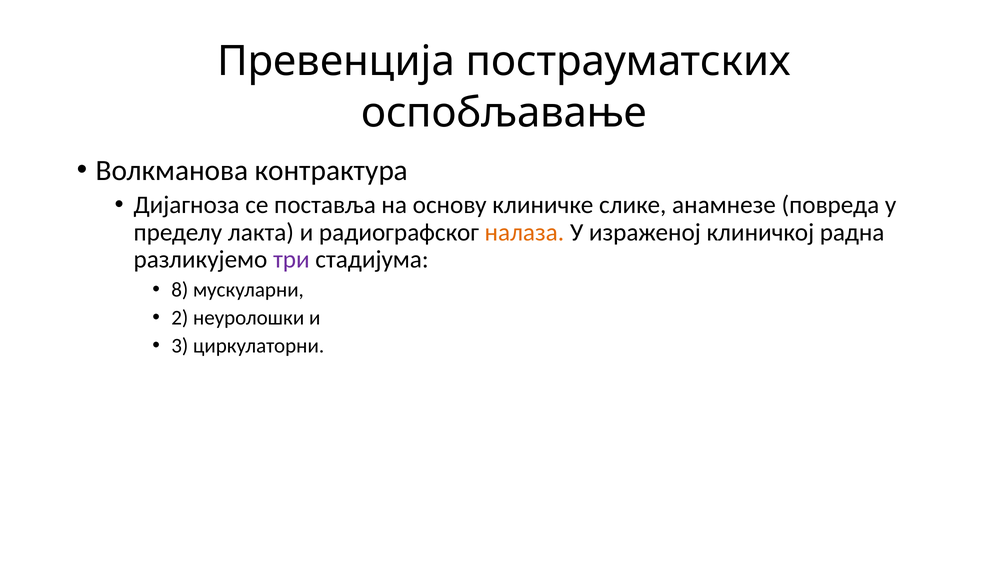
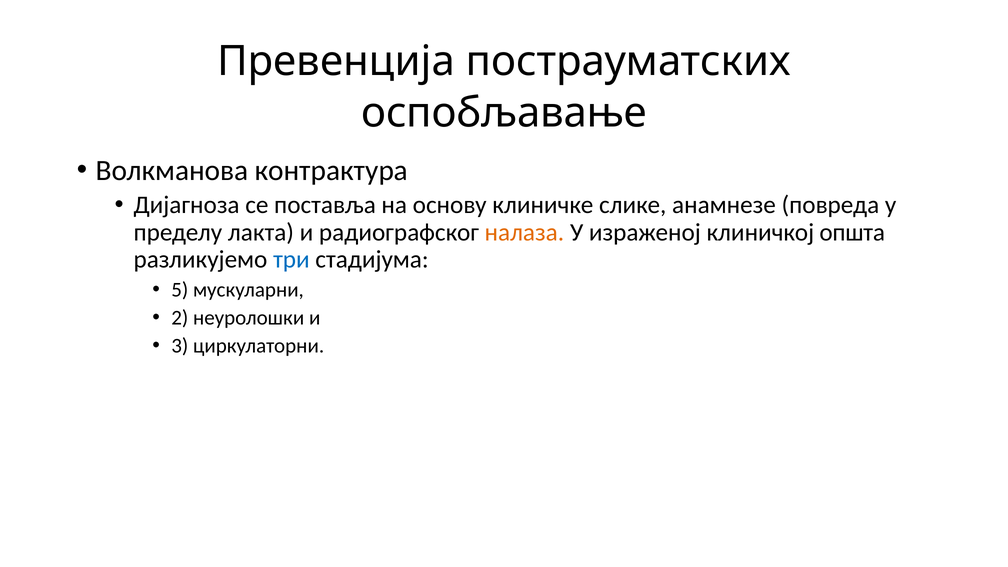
радна: радна -> општа
три colour: purple -> blue
8: 8 -> 5
